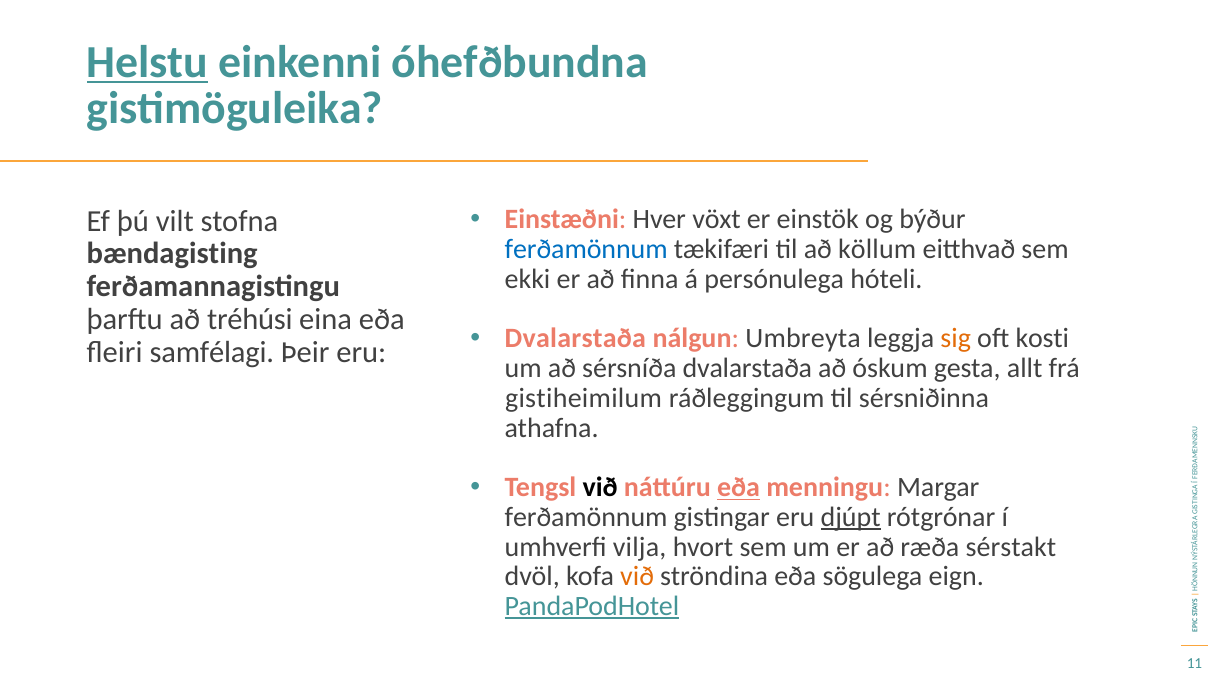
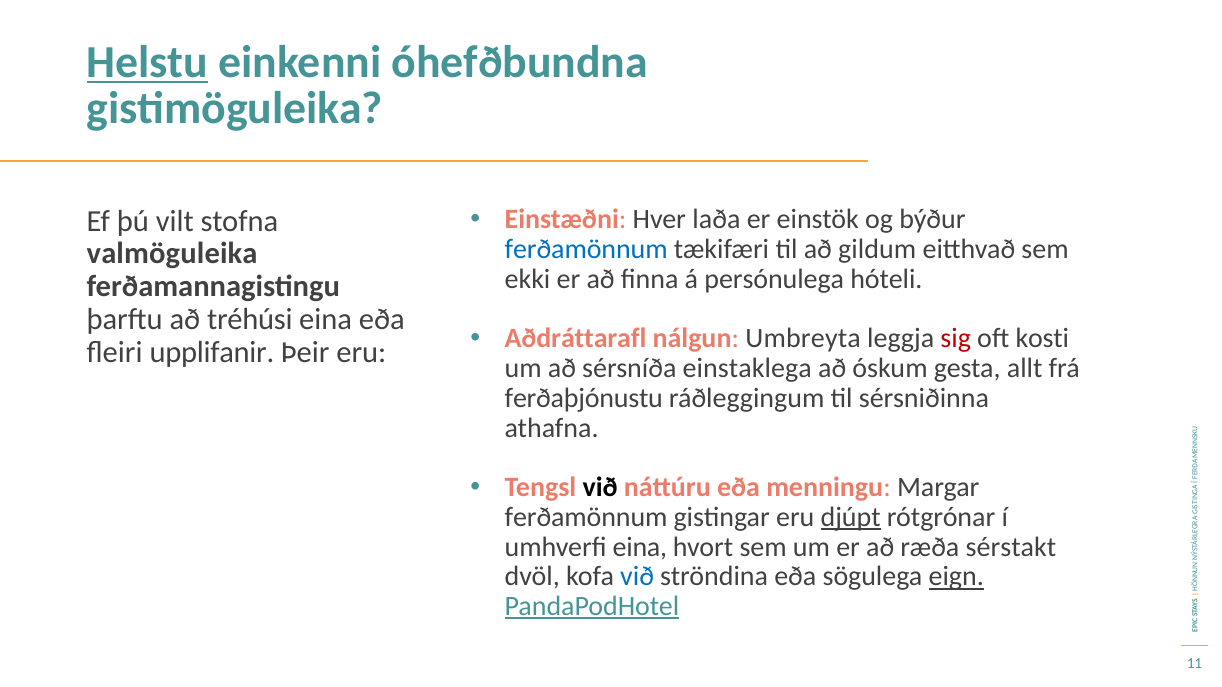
vöxt: vöxt -> laða
köllum: köllum -> gildum
bændagisting: bændagisting -> valmöguleika
Dvalarstaða at (575, 339): Dvalarstaða -> Aðdráttarafl
sig colour: orange -> red
samfélagi: samfélagi -> upplifanir
sérsníða dvalarstaða: dvalarstaða -> einstaklega
gistiheimilum: gistiheimilum -> ferðaþjónustu
eða at (739, 488) underline: present -> none
umhverfi vilja: vilja -> eina
við at (637, 577) colour: orange -> blue
eign underline: none -> present
